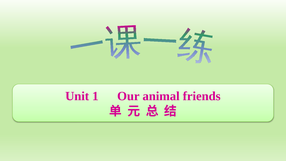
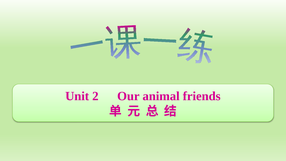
1: 1 -> 2
